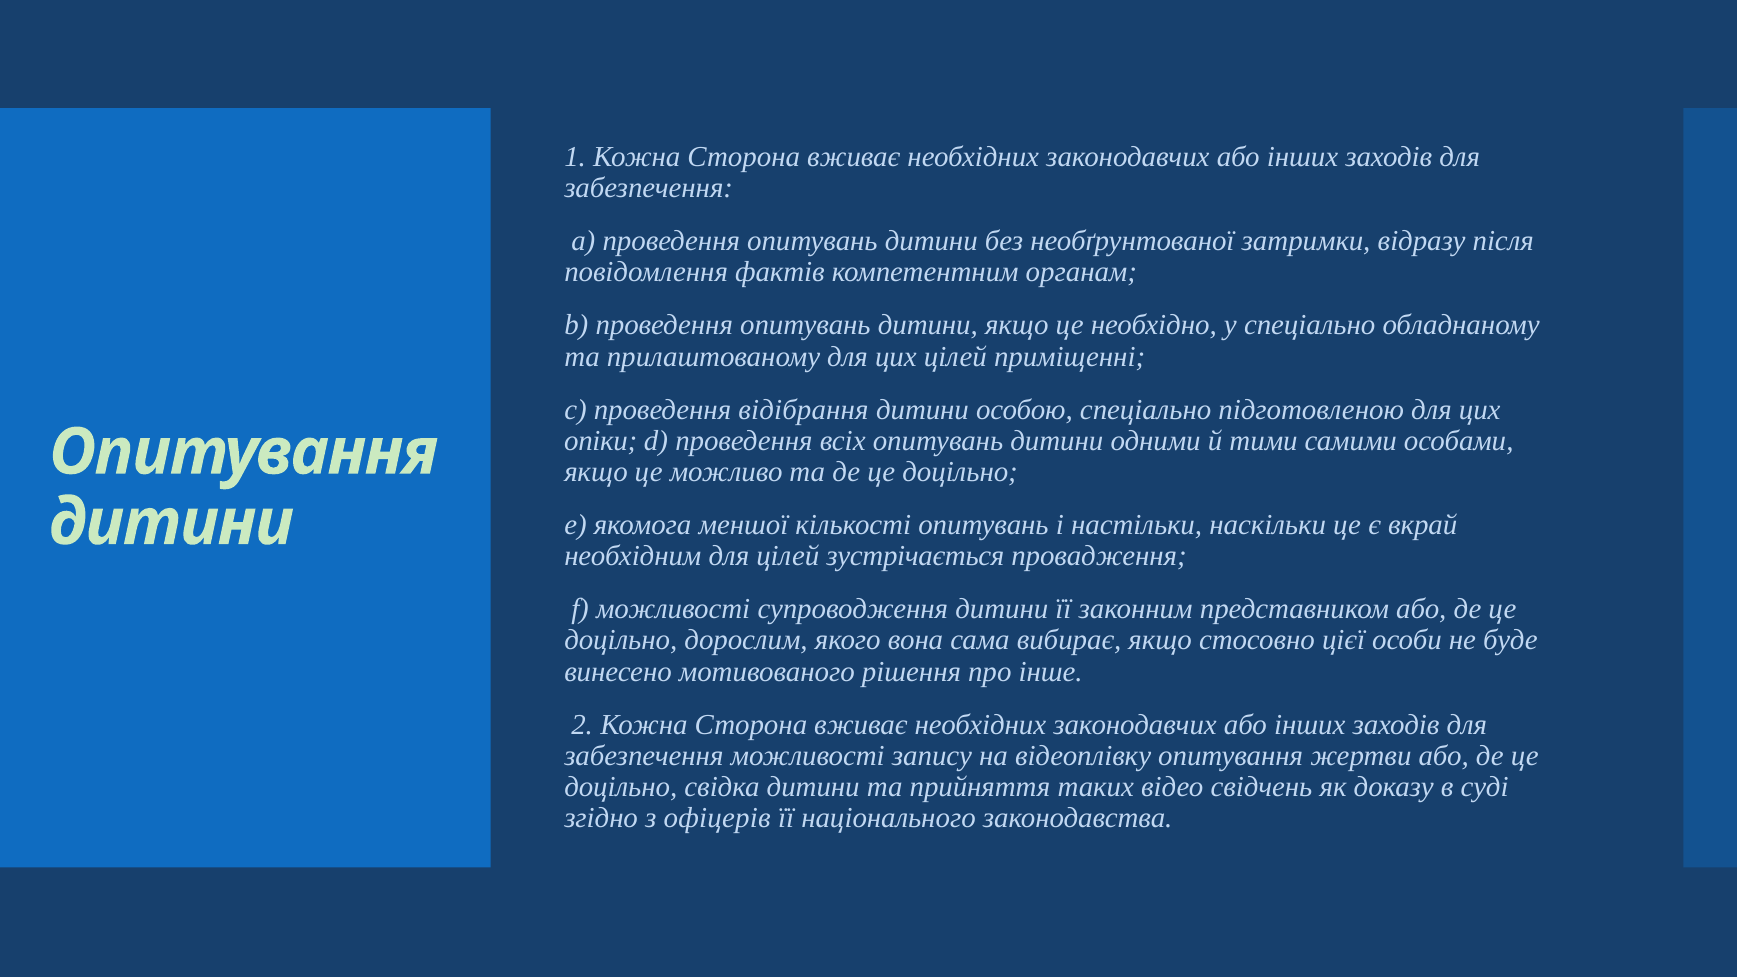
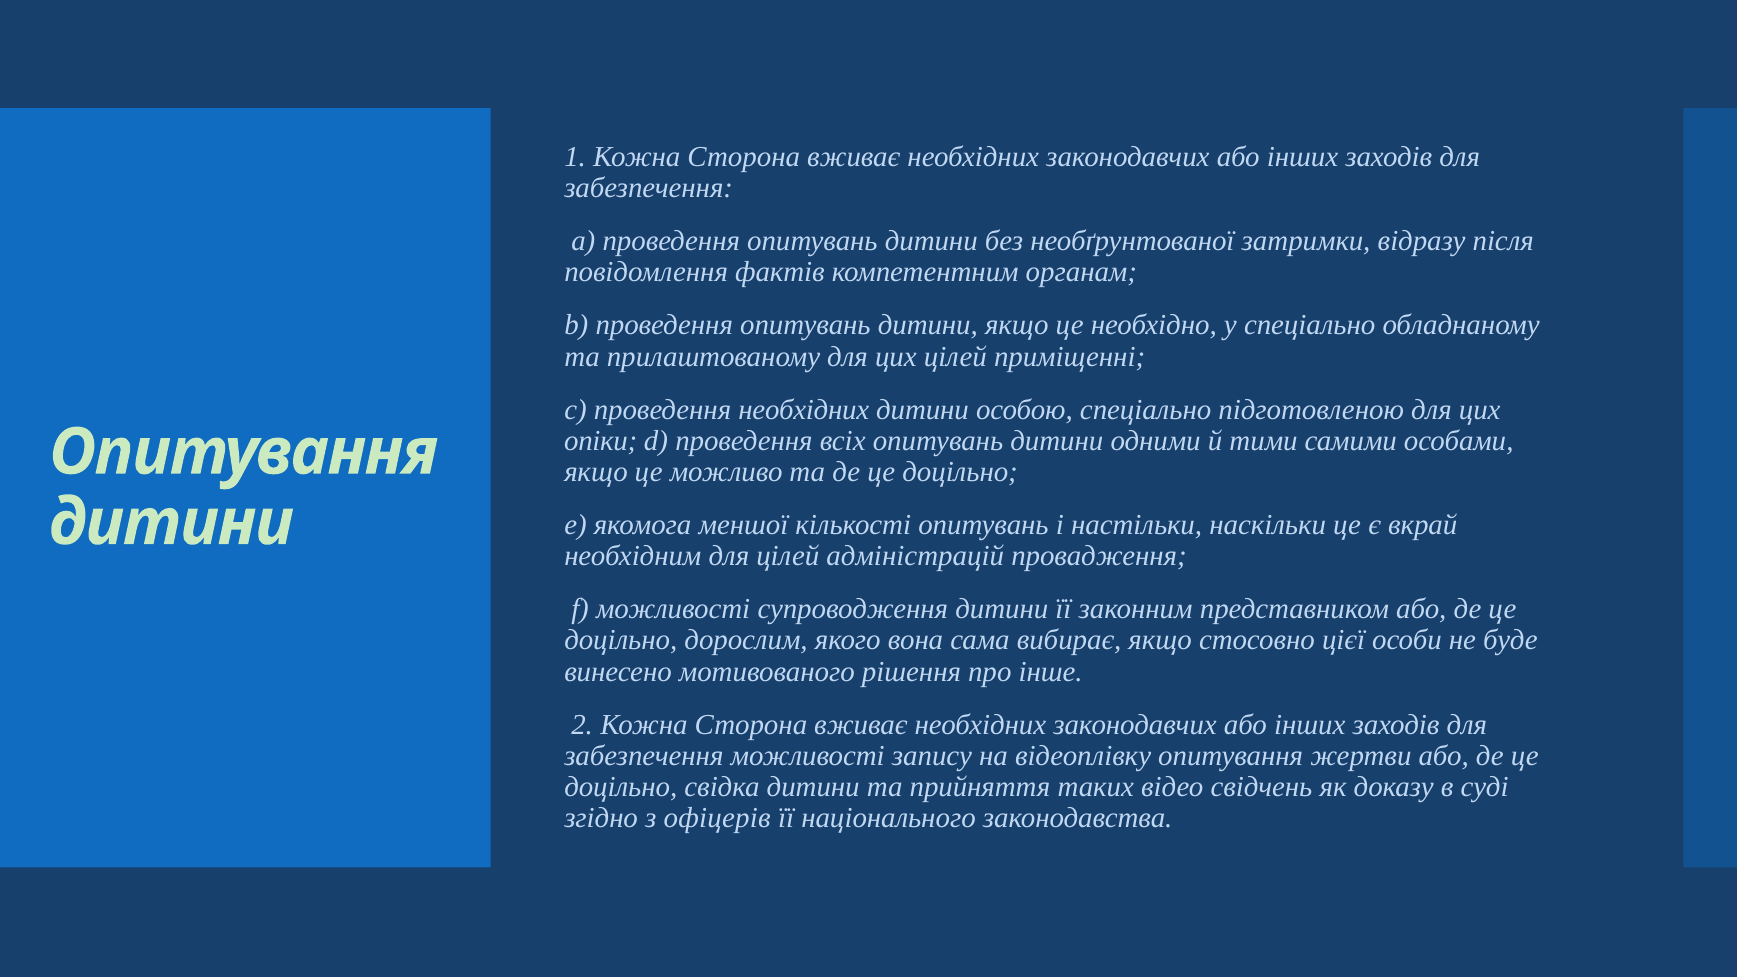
проведення відібрання: відібрання -> необхідних
зустрічається: зустрічається -> адміністрацій
